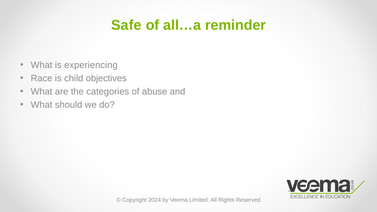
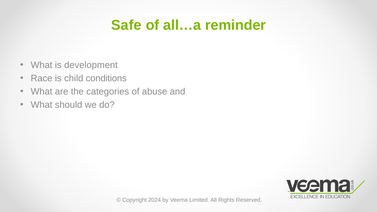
experiencing: experiencing -> development
objectives: objectives -> conditions
